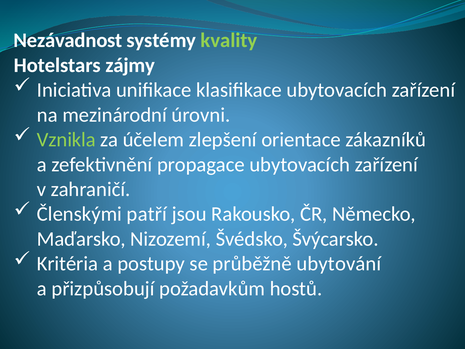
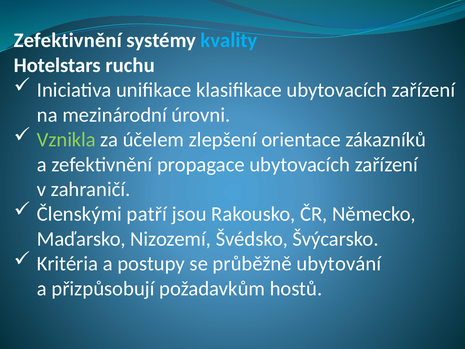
Nezávadnost at (68, 40): Nezávadnost -> Zefektivnění
kvality colour: light green -> light blue
zájmy: zájmy -> ruchu
